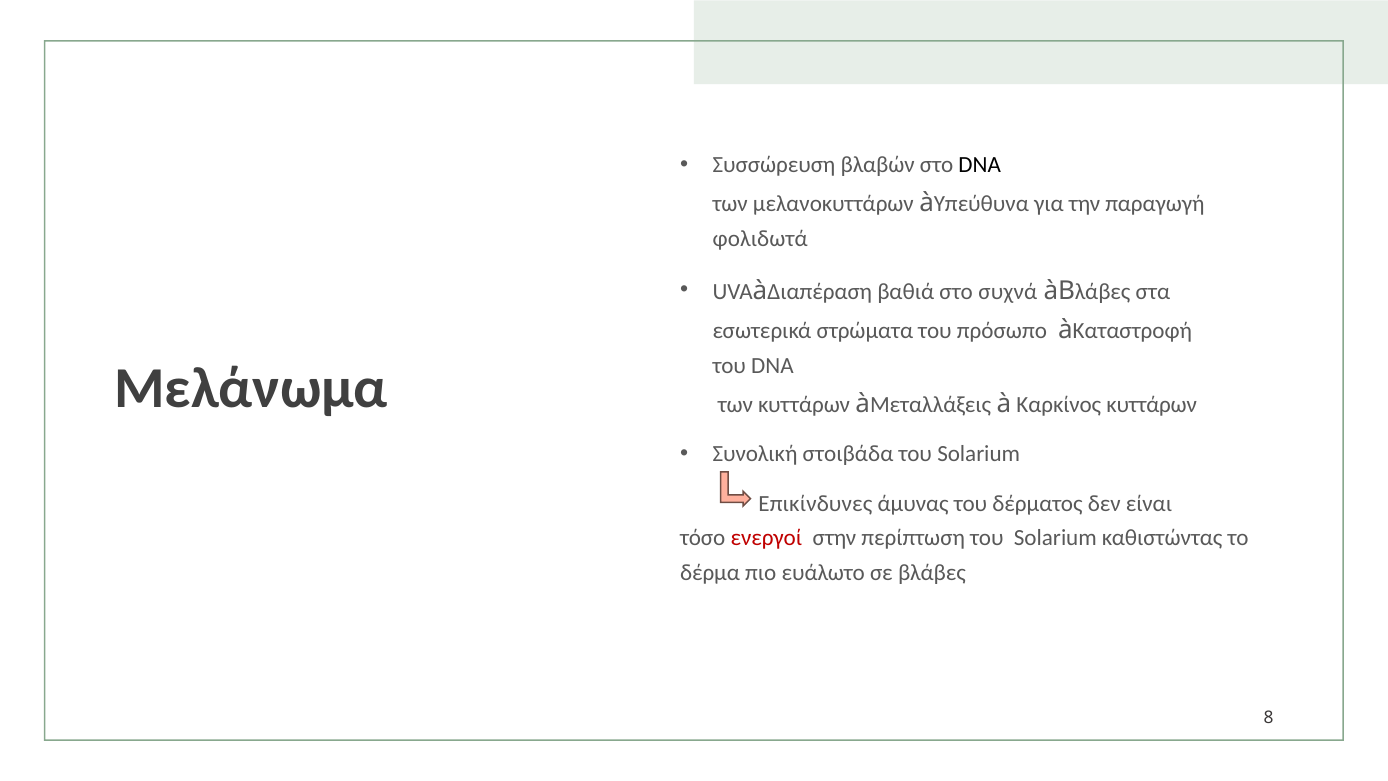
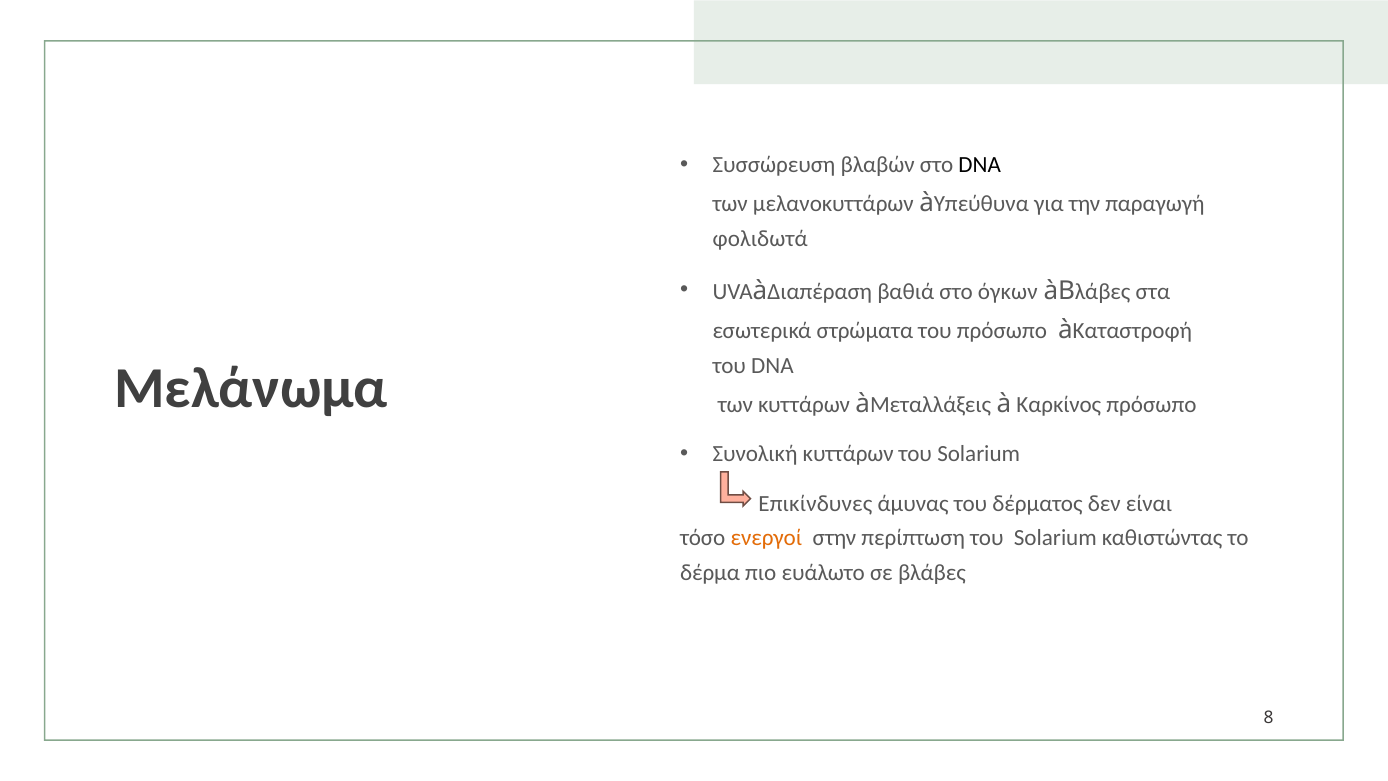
συχνά: συχνά -> όγκων
Καρκίνος κυττάρων: κυττάρων -> πρόσωπο
Συνολική στοιβάδα: στοιβάδα -> κυττάρων
ενεργοί colour: red -> orange
